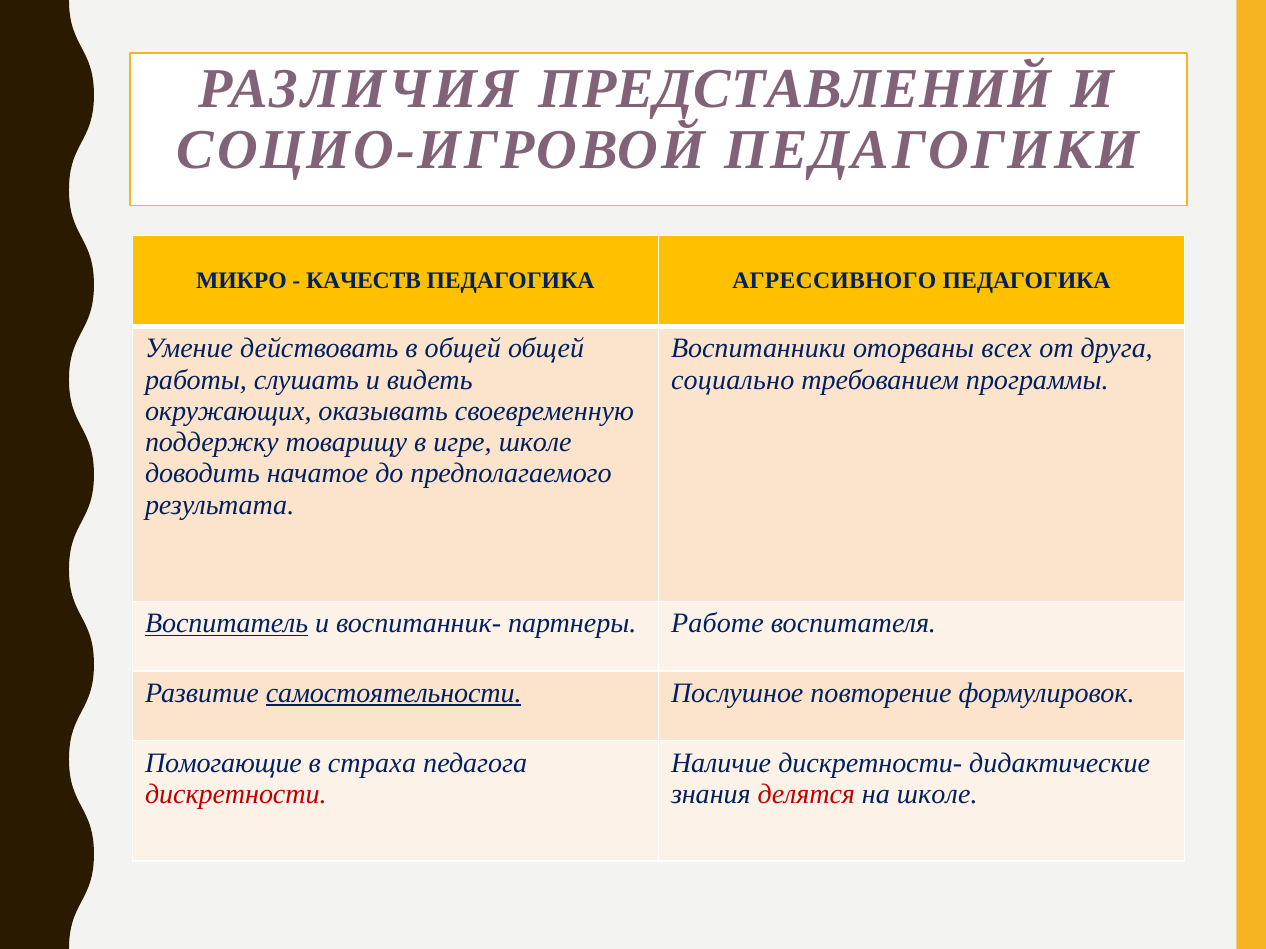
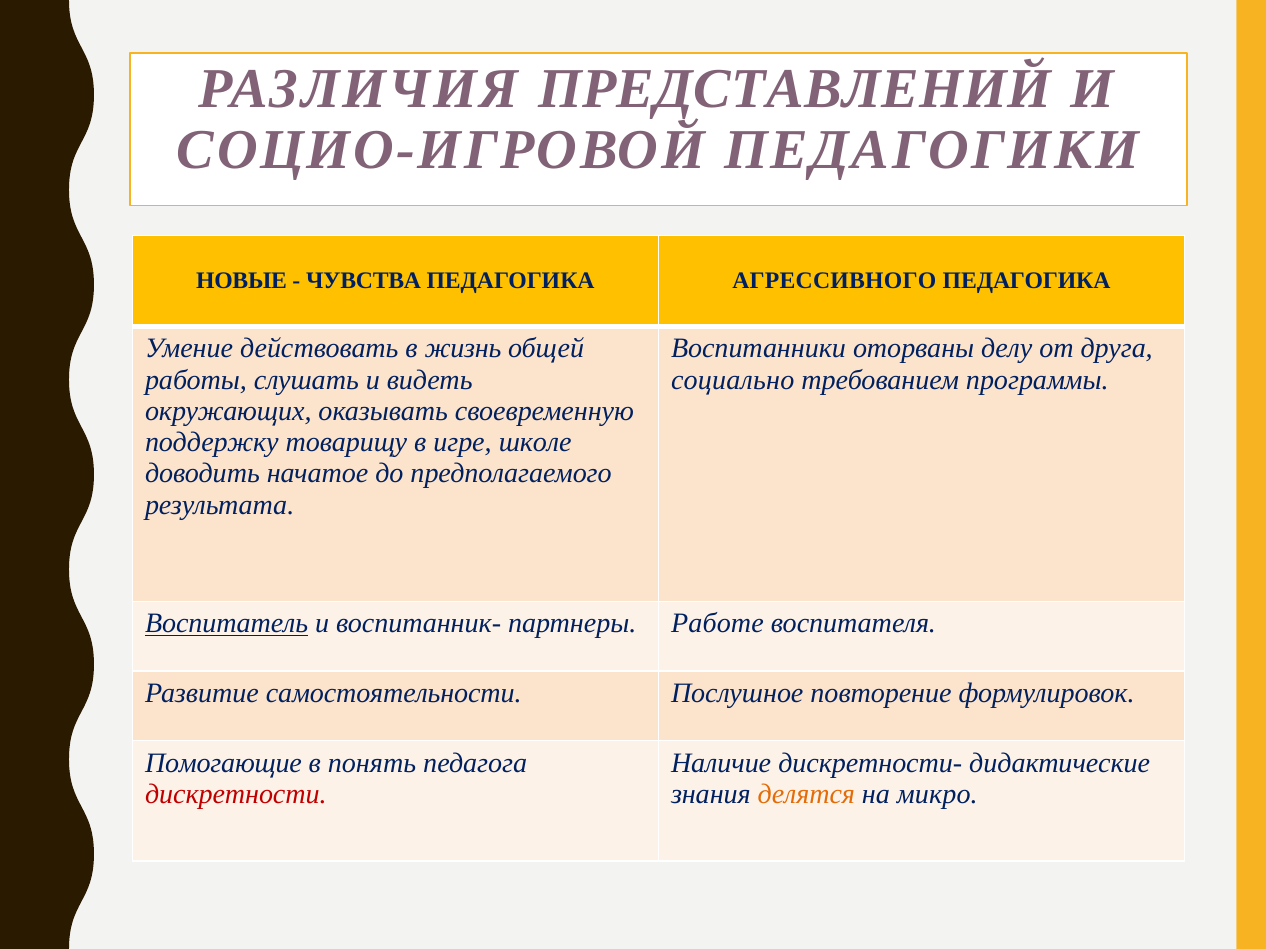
МИКРО: МИКРО -> НОВЫЕ
КАЧЕСТВ: КАЧЕСТВ -> ЧУВСТВА
в общей: общей -> жизнь
всех: всех -> делу
самостоятельности underline: present -> none
страха: страха -> понять
делятся colour: red -> orange
на школе: школе -> микро
